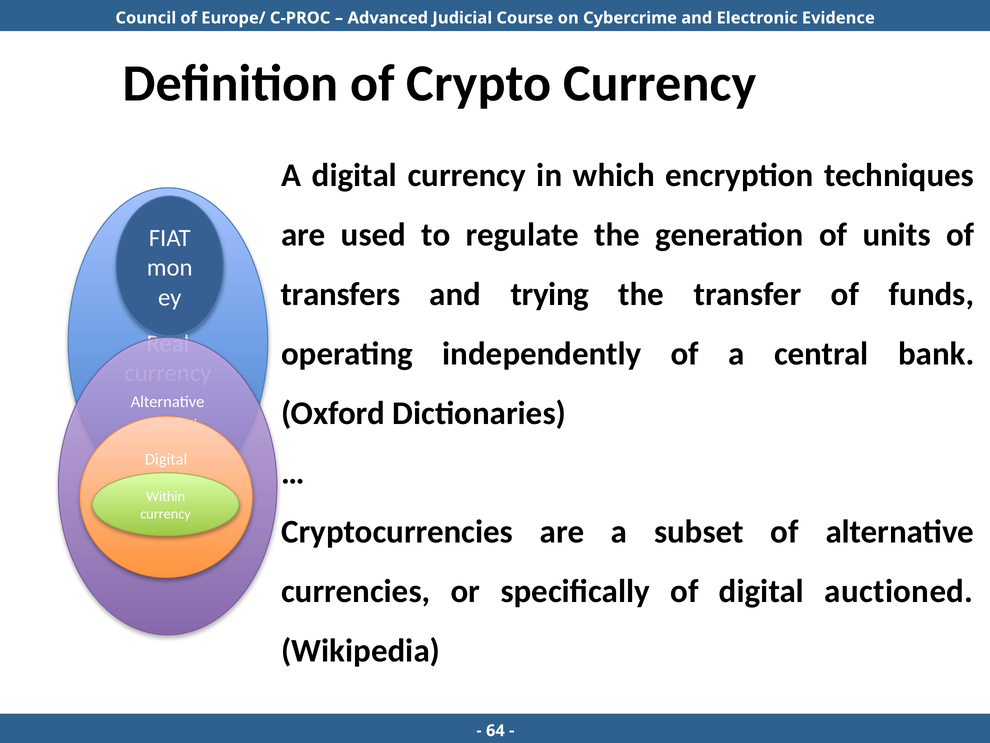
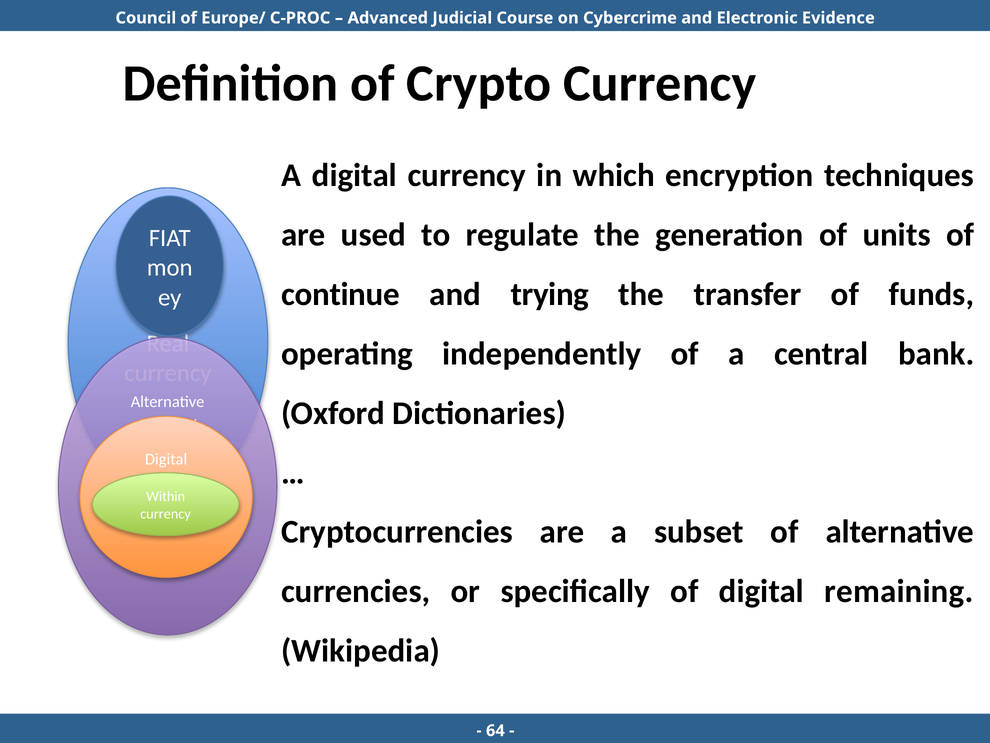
transfers: transfers -> continue
auctioned: auctioned -> remaining
